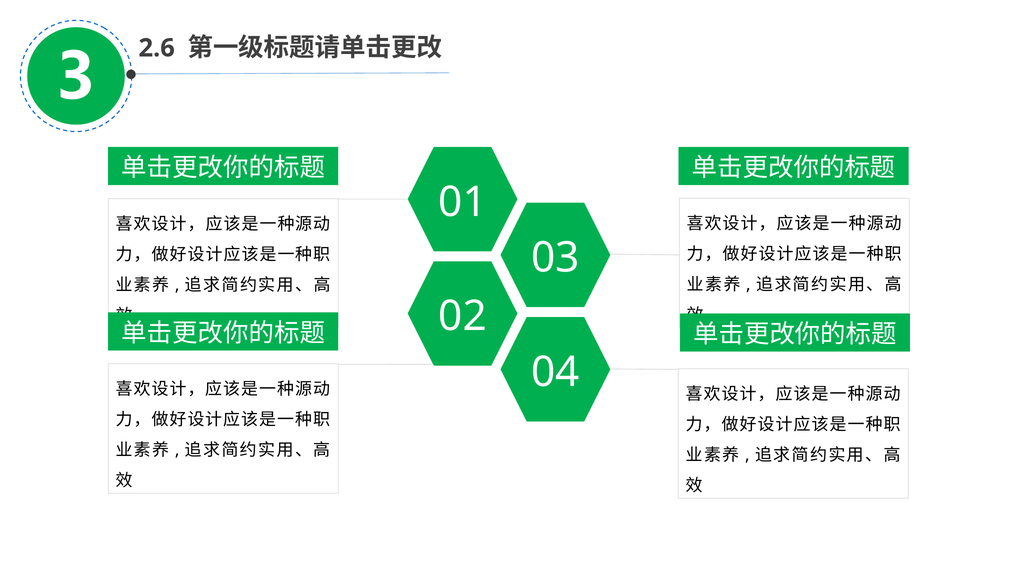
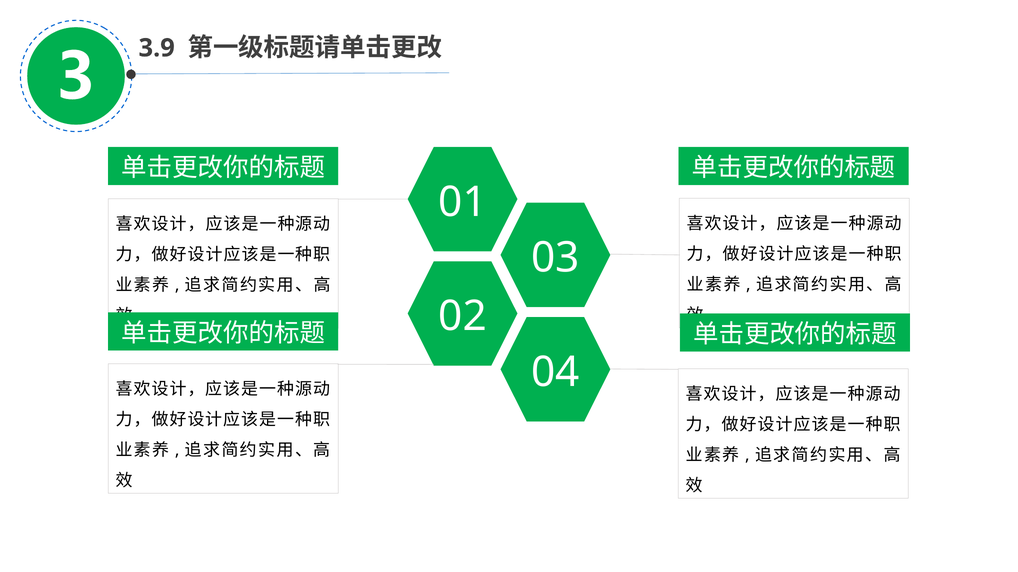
2.6: 2.6 -> 3.9
